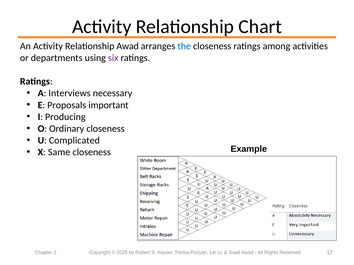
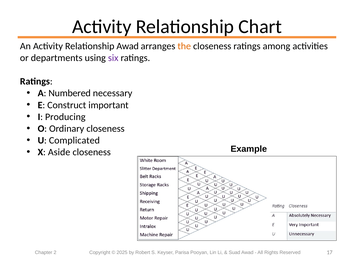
the colour: blue -> orange
Interviews: Interviews -> Numbered
Proposals: Proposals -> Construct
Same: Same -> Aside
